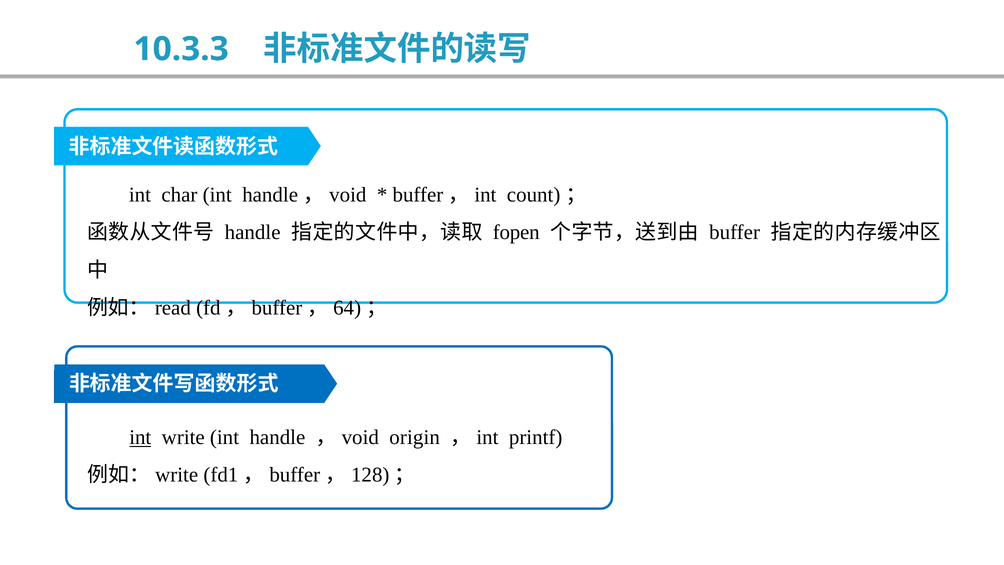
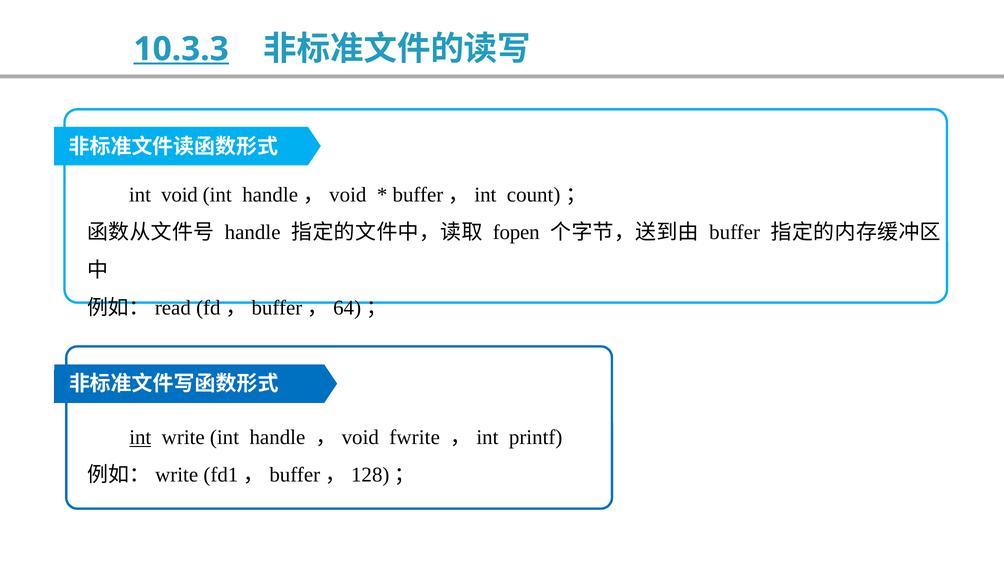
10.3.3 underline: none -> present
char: char -> void
origin: origin -> fwrite
